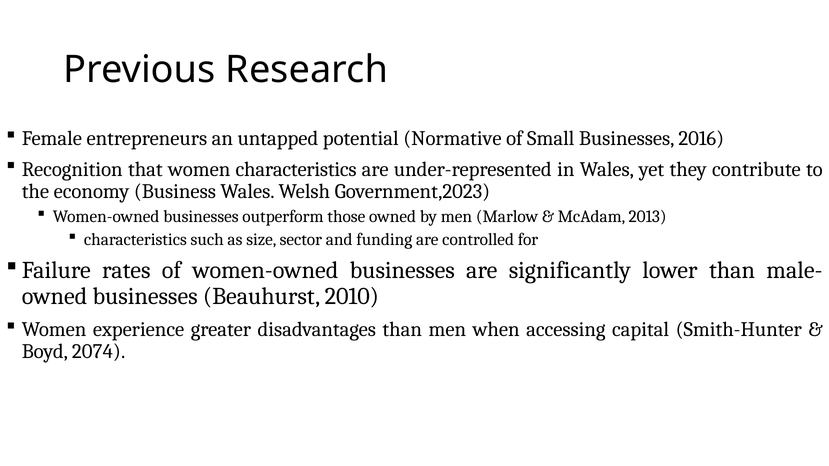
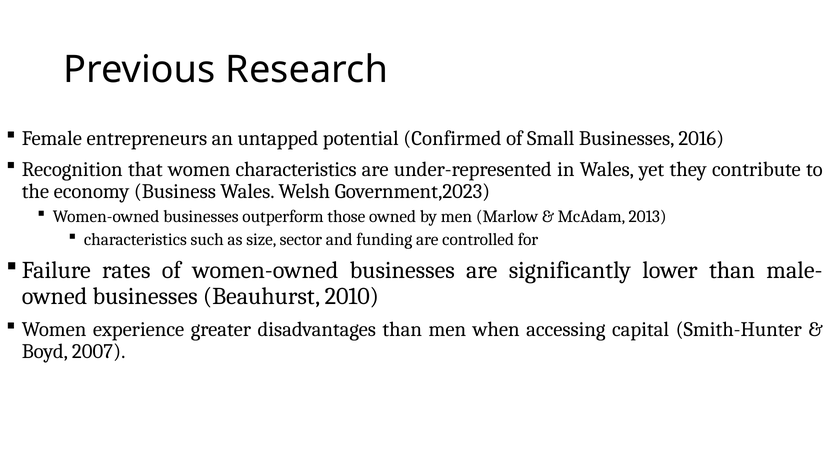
Normative: Normative -> Confirmed
2074: 2074 -> 2007
